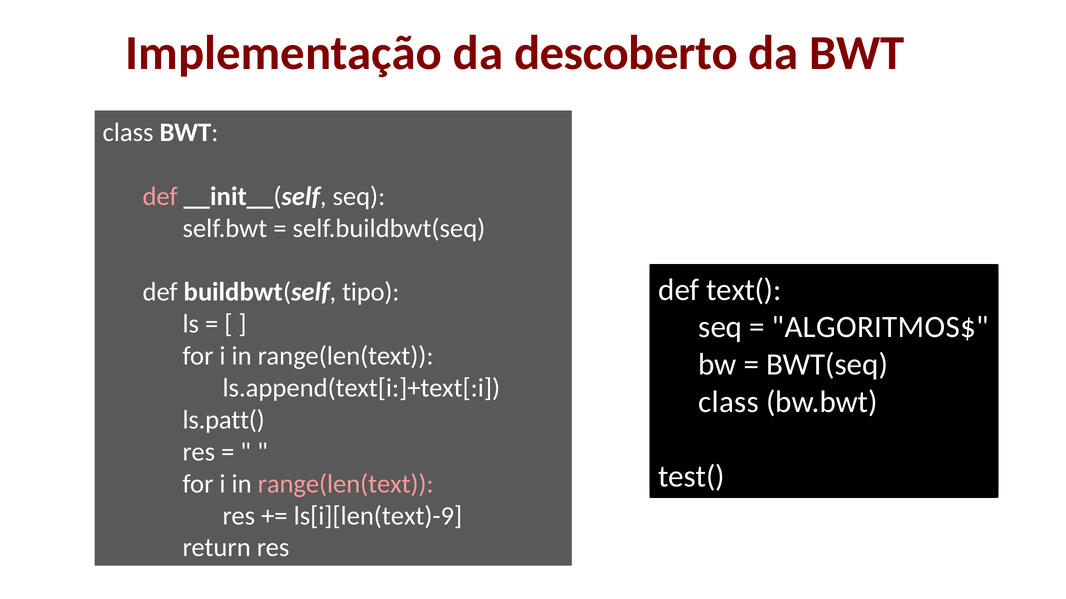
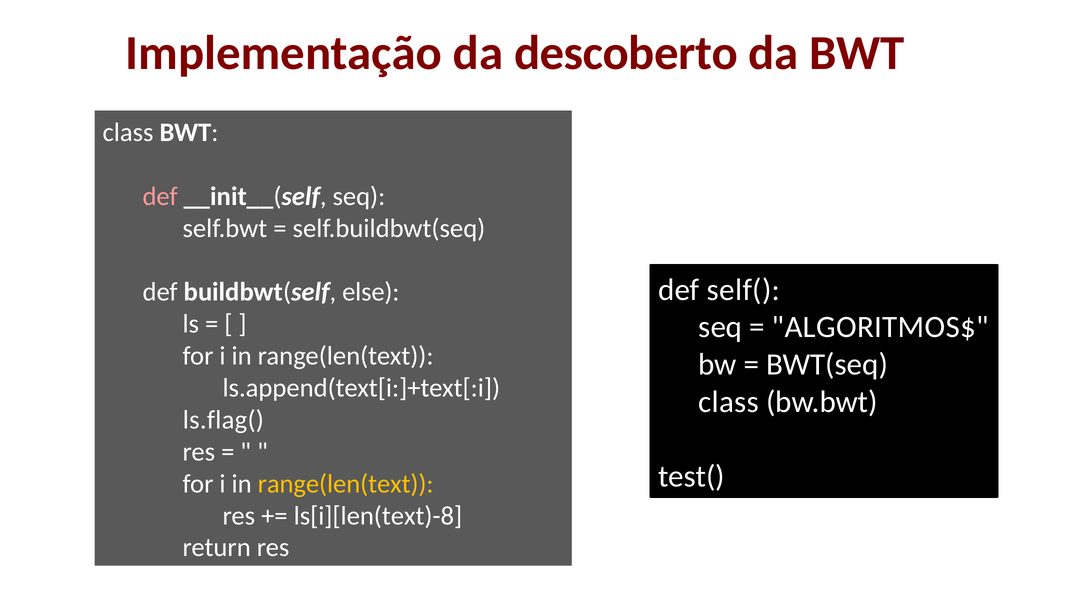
text(: text( -> self(
tipo: tipo -> else
ls.patt(: ls.patt( -> ls.flag(
range(len(text at (346, 484) colour: pink -> yellow
ls[i][len(text)-9: ls[i][len(text)-9 -> ls[i][len(text)-8
